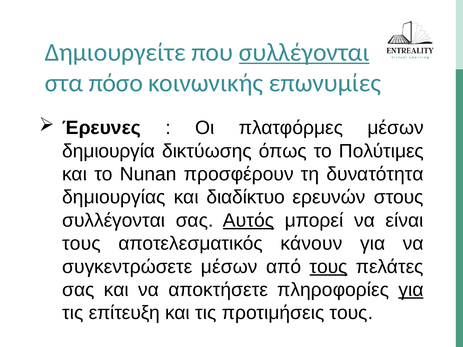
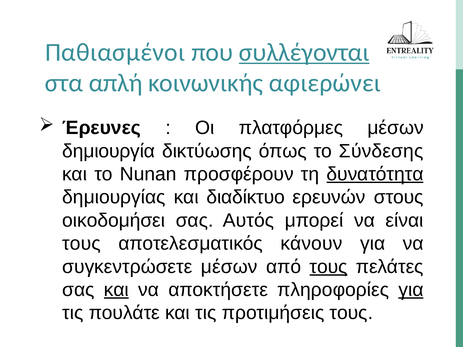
Δημιουργείτε: Δημιουργείτε -> Παθιασμένοι
πόσο: πόσο -> απλή
επωνυμίες: επωνυμίες -> αφιερώνει
Πολύτιμες: Πολύτιμες -> Σύνδεσης
δυνατότητα underline: none -> present
συλλέγονται at (114, 221): συλλέγονται -> οικοδομήσει
Αυτός underline: present -> none
και at (116, 290) underline: none -> present
επίτευξη: επίτευξη -> πουλάτε
